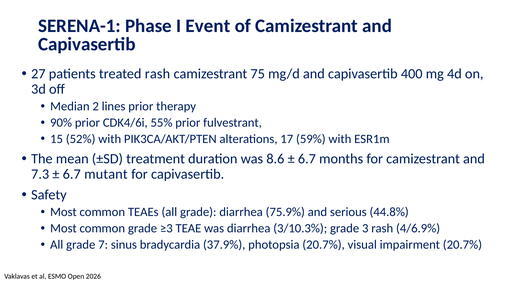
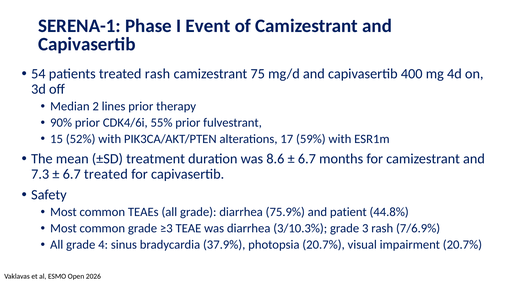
27: 27 -> 54
6.7 mutant: mutant -> treated
serious: serious -> patient
4/6.9%: 4/6.9% -> 7/6.9%
7: 7 -> 4
